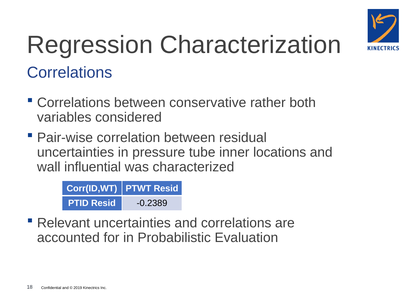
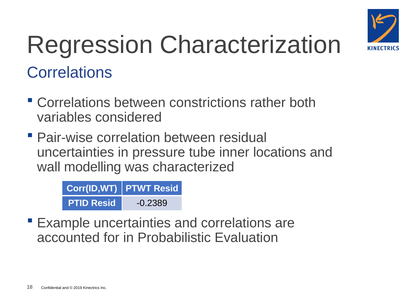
conservative: conservative -> constrictions
influential: influential -> modelling
Relevant: Relevant -> Example
